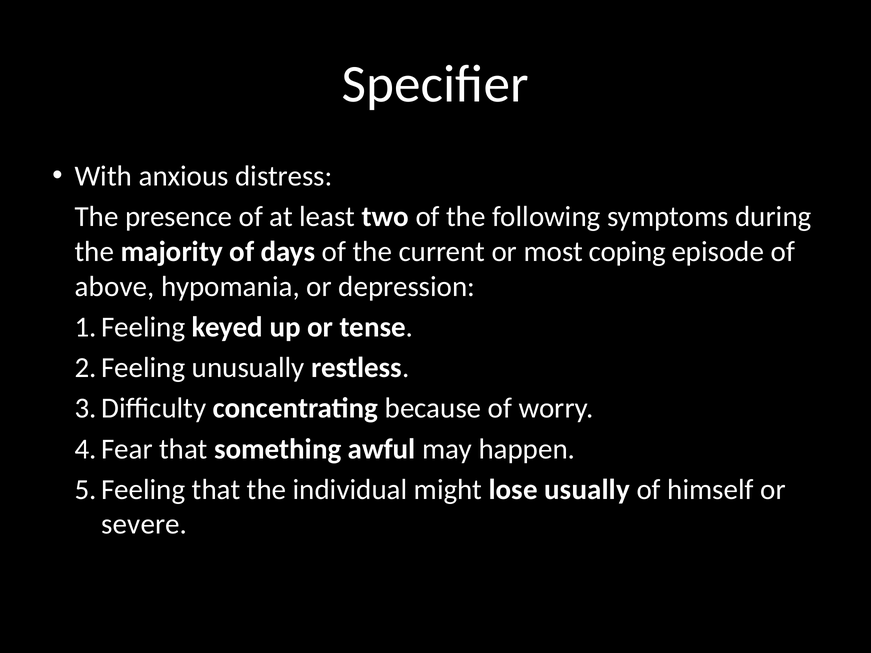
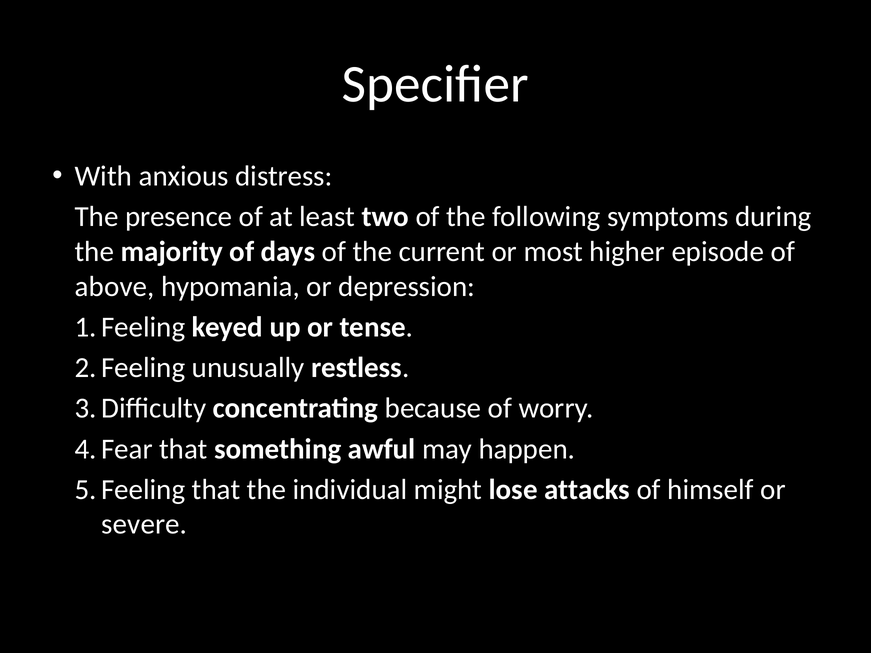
coping: coping -> higher
usually: usually -> attacks
